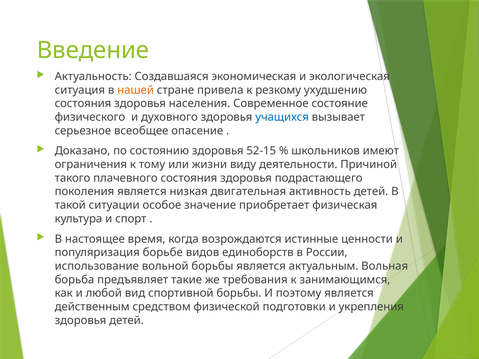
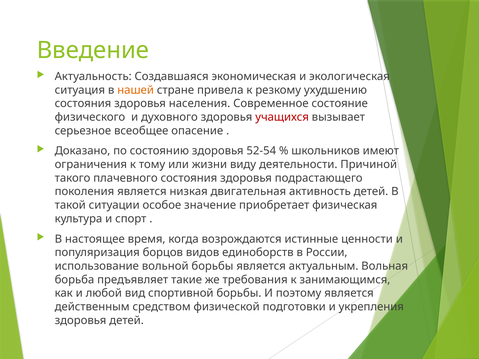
учащихся colour: blue -> red
52-15: 52-15 -> 52-54
борьбе: борьбе -> борцов
